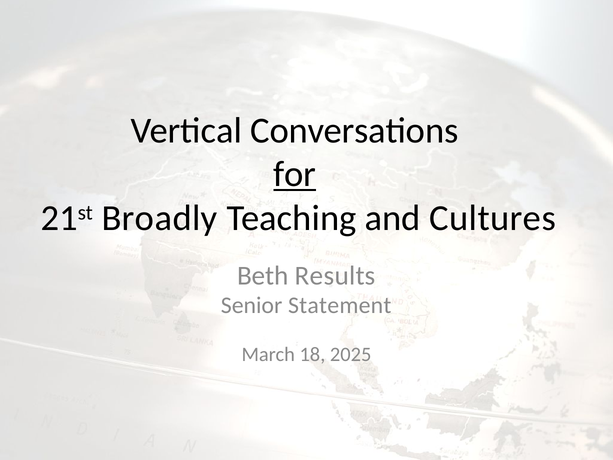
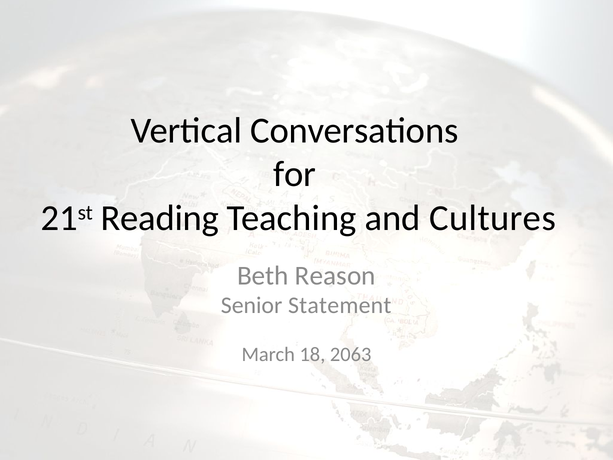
for underline: present -> none
Broadly: Broadly -> Reading
Results: Results -> Reason
2025: 2025 -> 2063
